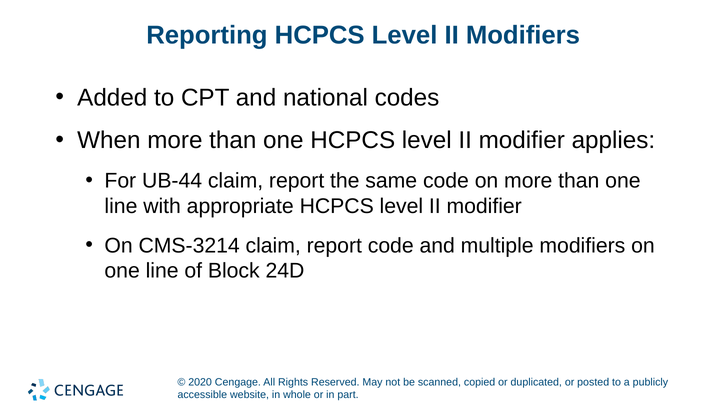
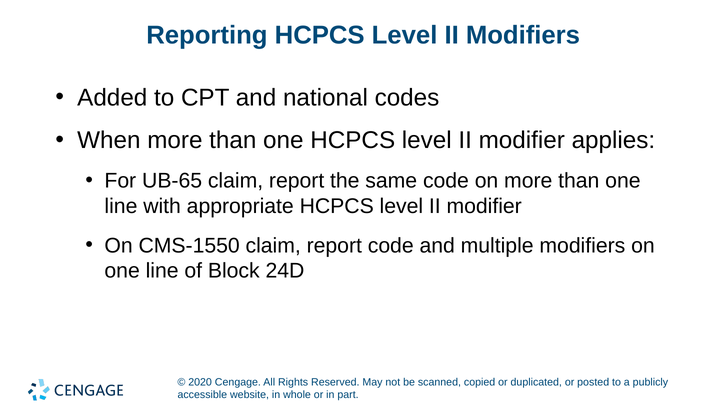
UB-44: UB-44 -> UB-65
CMS-3214: CMS-3214 -> CMS-1550
